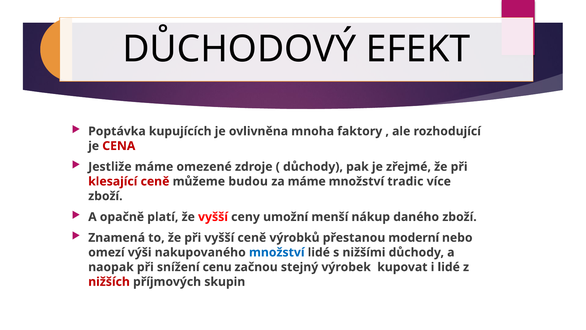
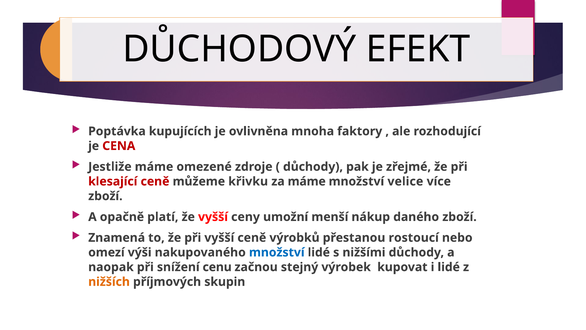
budou: budou -> křivku
tradic: tradic -> velice
moderní: moderní -> rostoucí
nižších colour: red -> orange
